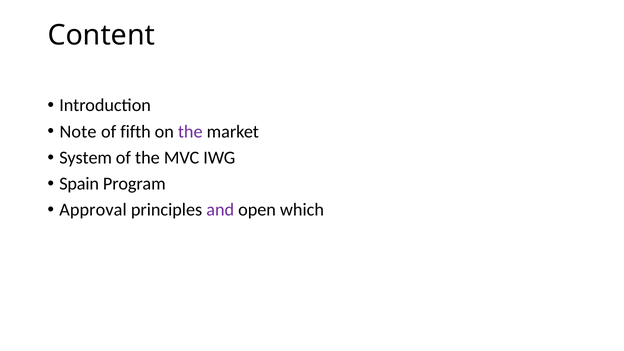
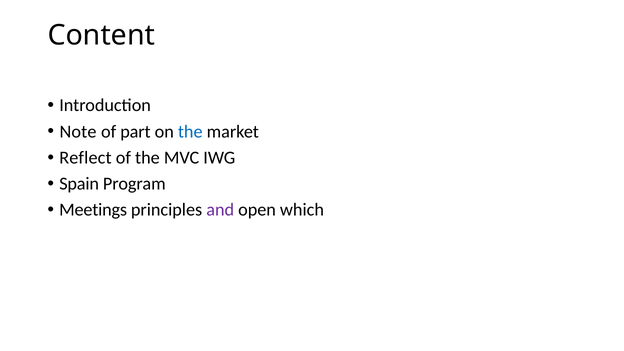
fifth: fifth -> part
the at (190, 132) colour: purple -> blue
System: System -> Reflect
Approval: Approval -> Meetings
